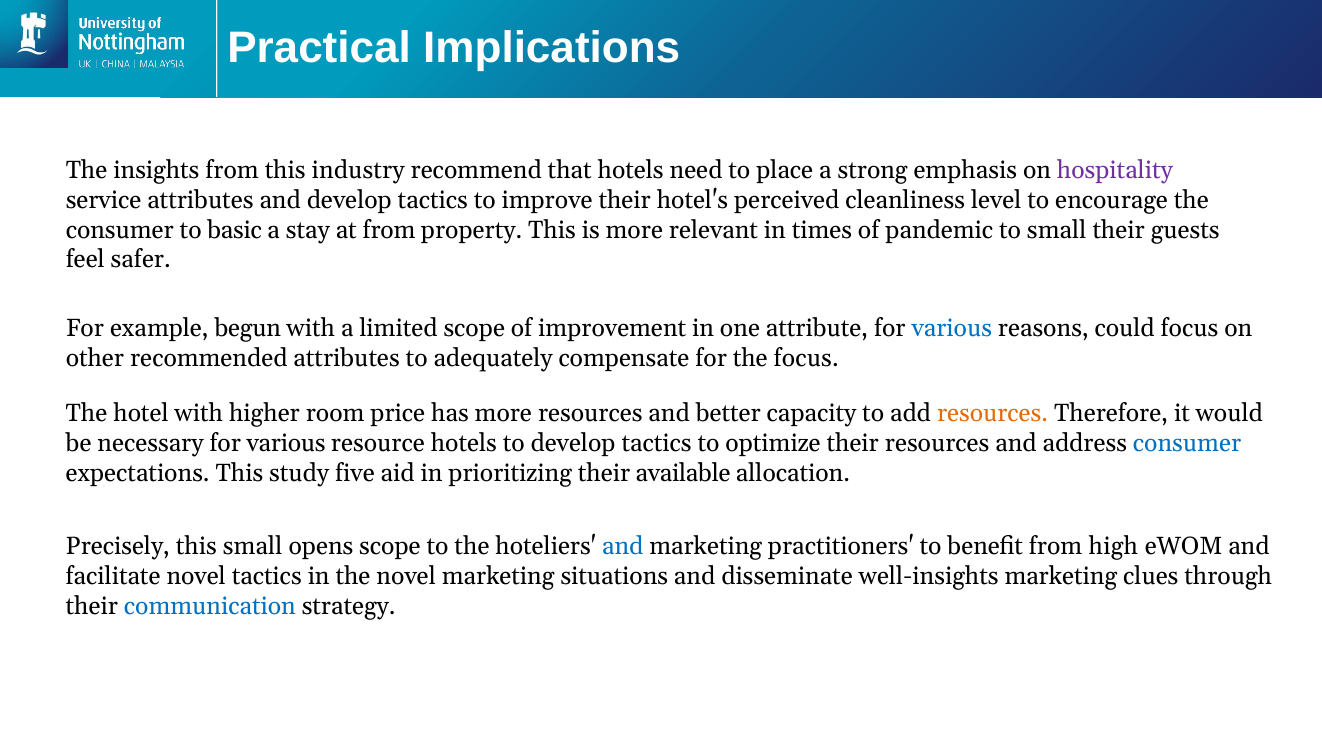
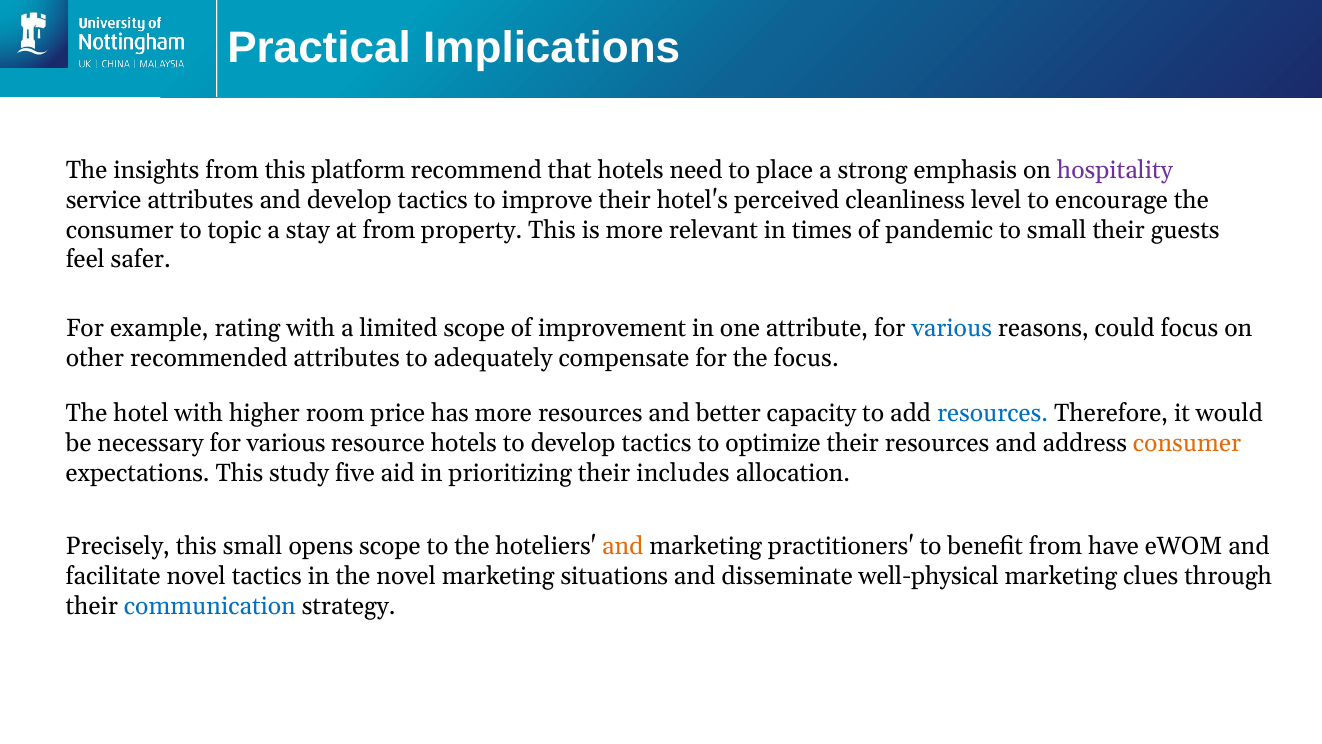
industry: industry -> platform
basic: basic -> topic
begun: begun -> rating
resources at (993, 414) colour: orange -> blue
consumer at (1187, 443) colour: blue -> orange
available: available -> includes
and at (623, 546) colour: blue -> orange
high: high -> have
well-insights: well-insights -> well-physical
